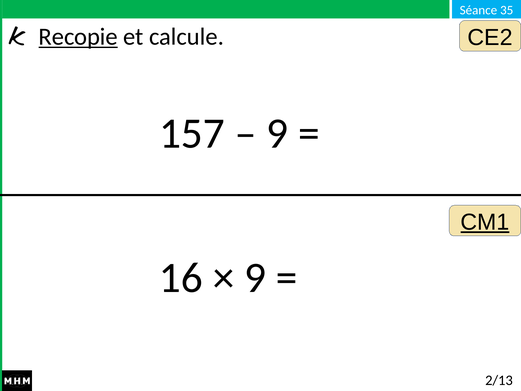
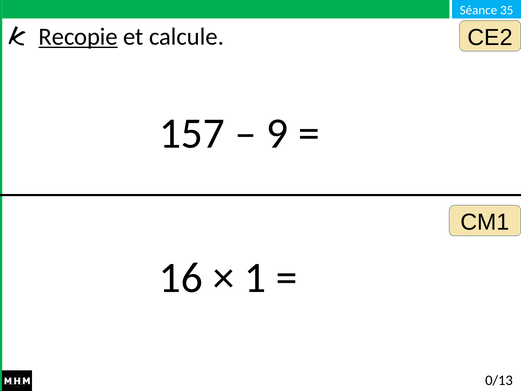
CM1 underline: present -> none
9 at (255, 278): 9 -> 1
2/13: 2/13 -> 0/13
